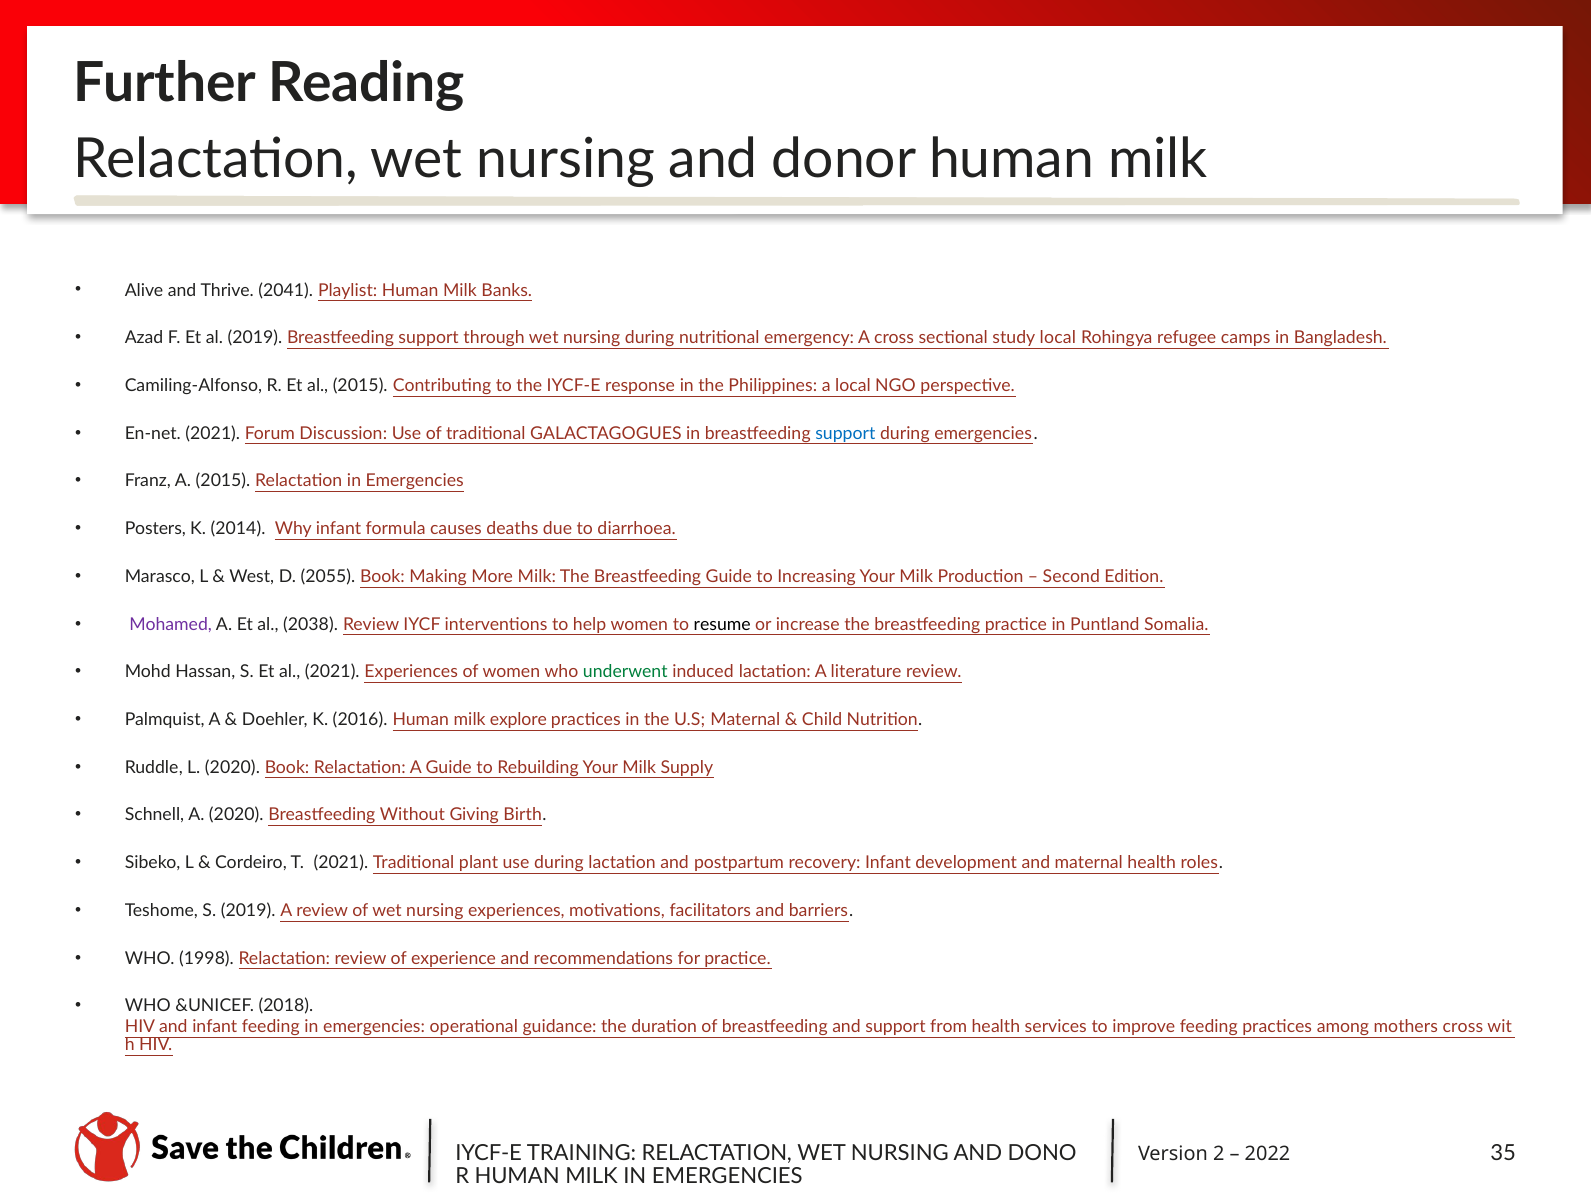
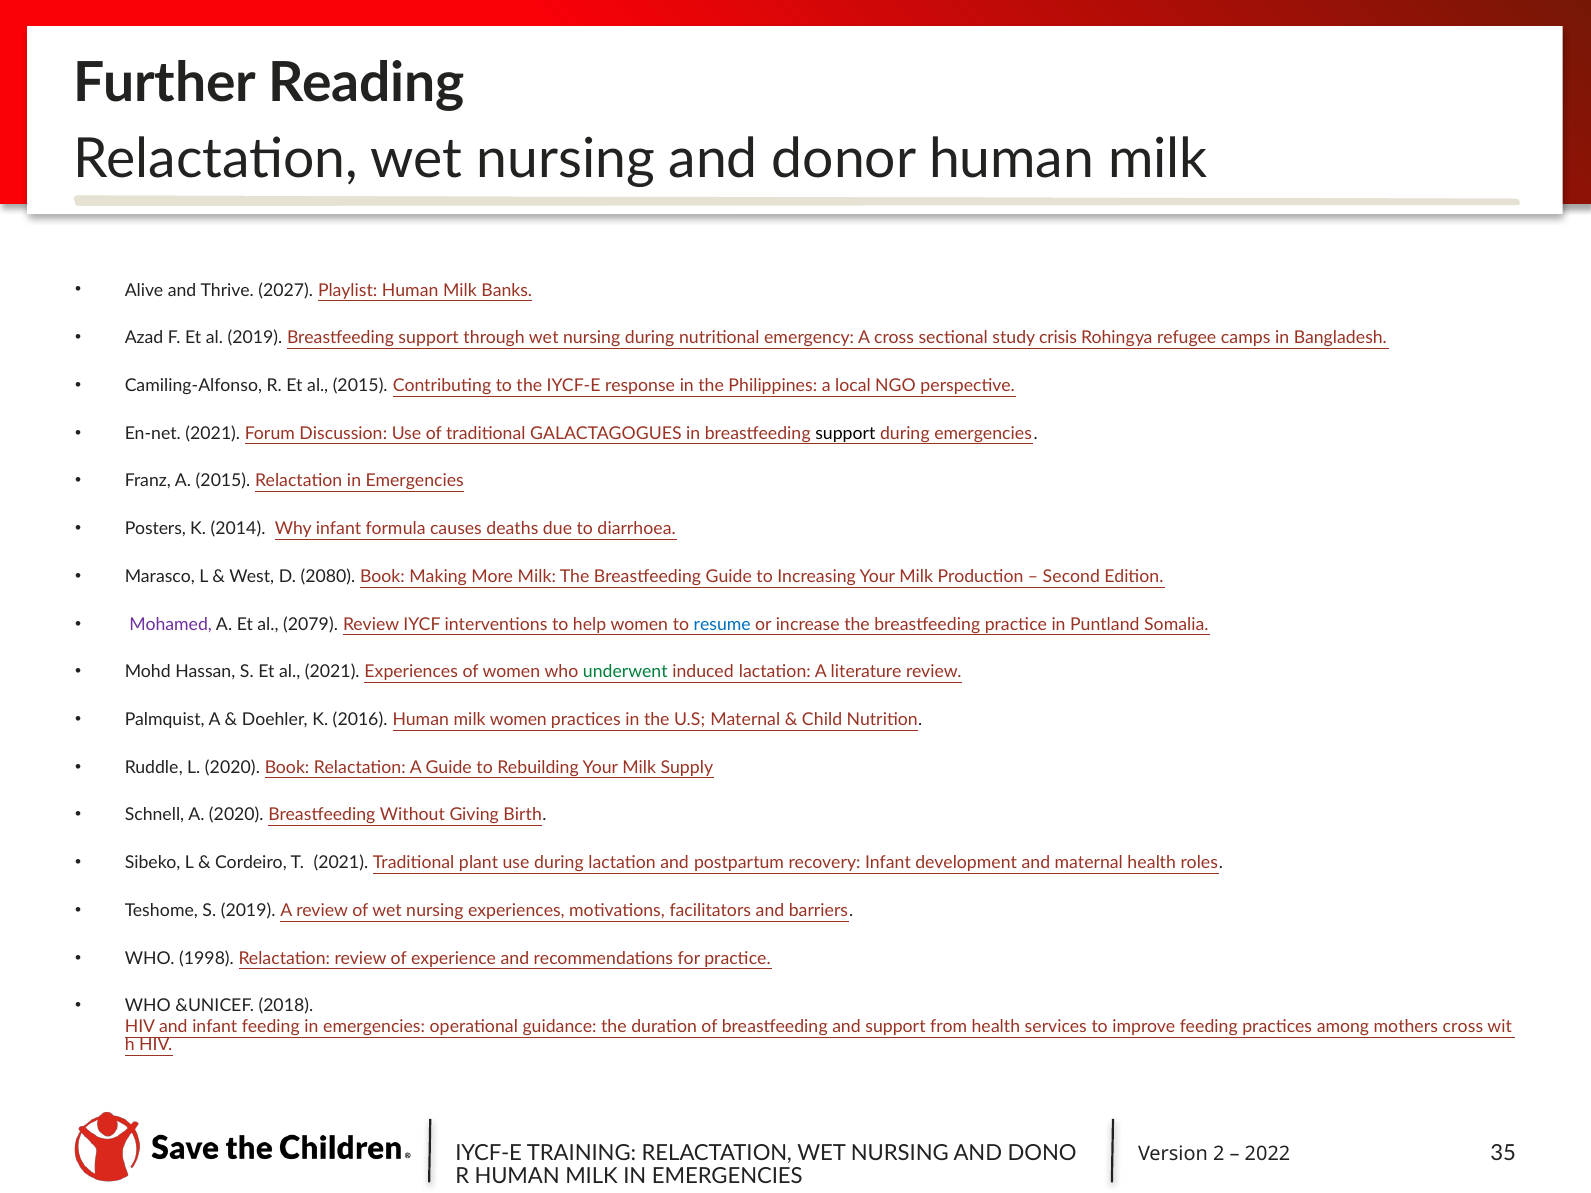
2041: 2041 -> 2027
study local: local -> crisis
support at (845, 433) colour: blue -> black
2055: 2055 -> 2080
2038: 2038 -> 2079
resume colour: black -> blue
milk explore: explore -> women
